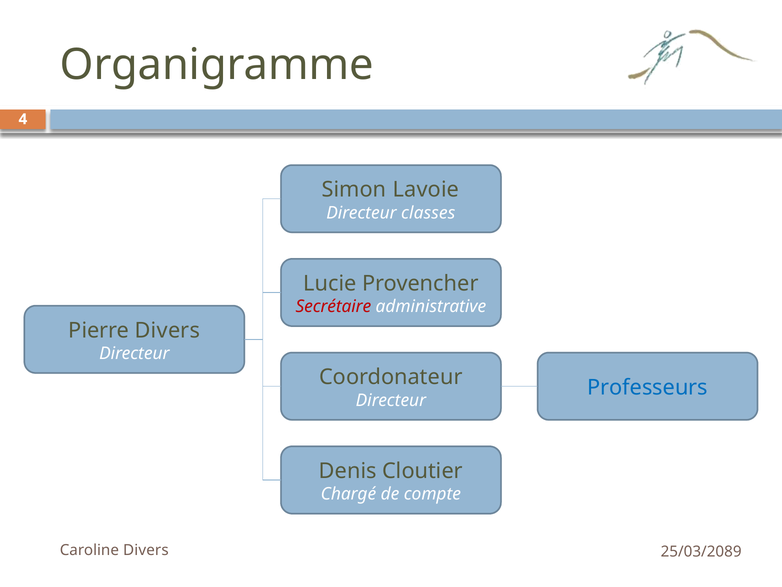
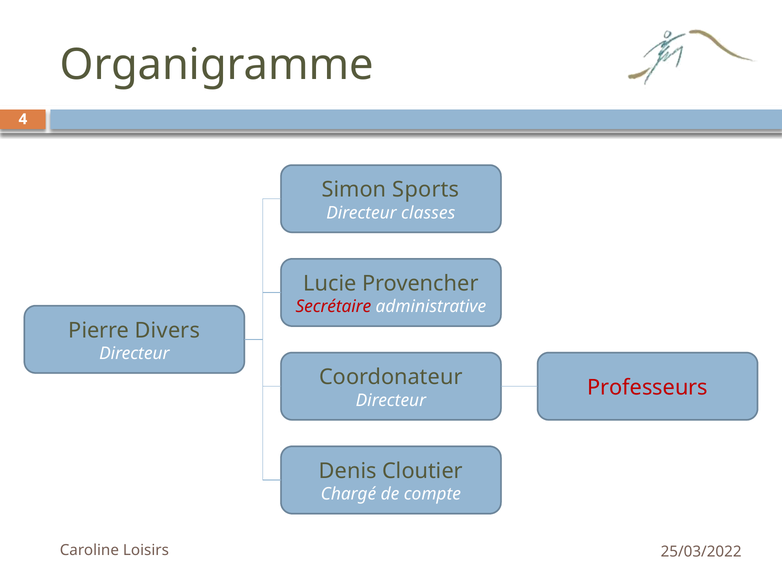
Lavoie: Lavoie -> Sports
Professeurs colour: blue -> red
Caroline Divers: Divers -> Loisirs
25/03/2089: 25/03/2089 -> 25/03/2022
